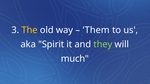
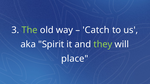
The colour: yellow -> light green
Them: Them -> Catch
much: much -> place
